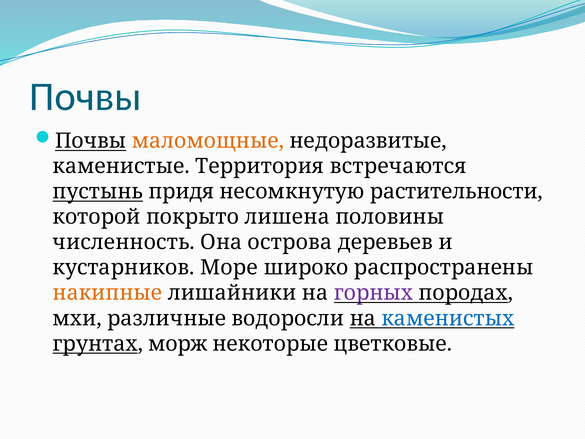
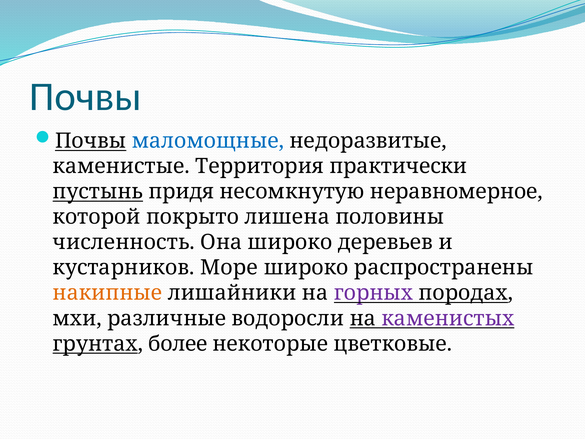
маломощные colour: orange -> blue
встречаются: встречаются -> практически
растительности: растительности -> неравномерное
Она острова: острова -> широко
каменистых colour: blue -> purple
морж: морж -> более
